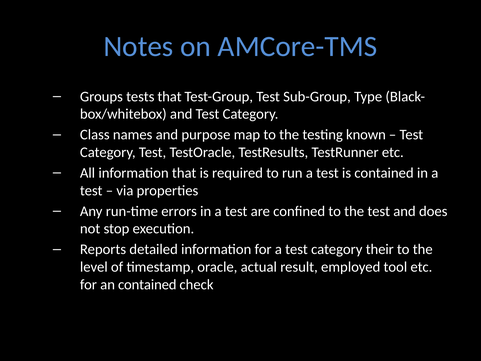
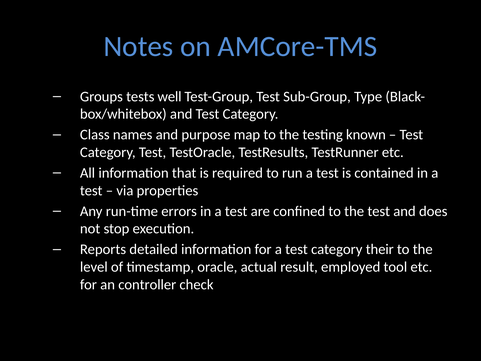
tests that: that -> well
an contained: contained -> controller
